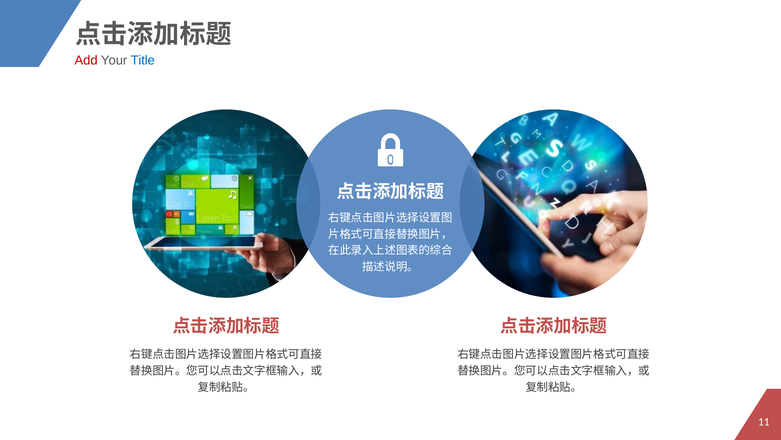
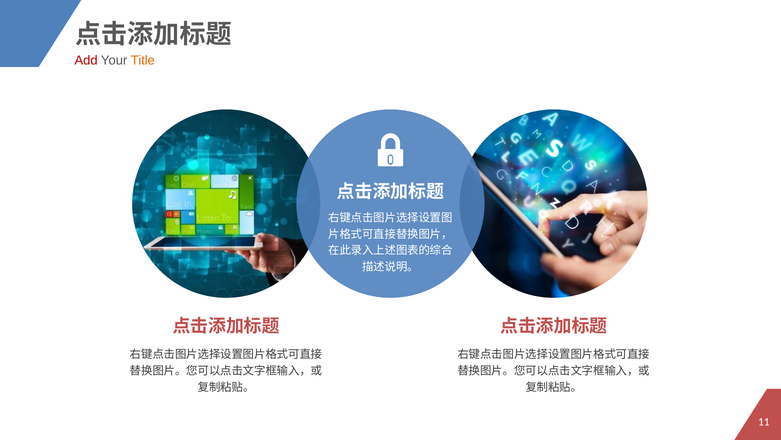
Title colour: blue -> orange
